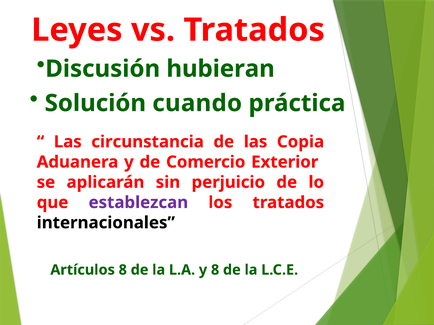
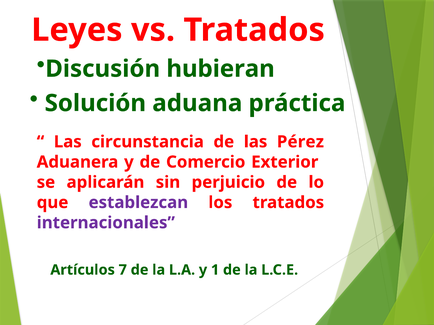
cuando: cuando -> aduana
Copia: Copia -> Pérez
internacionales colour: black -> purple
Artículos 8: 8 -> 7
y 8: 8 -> 1
